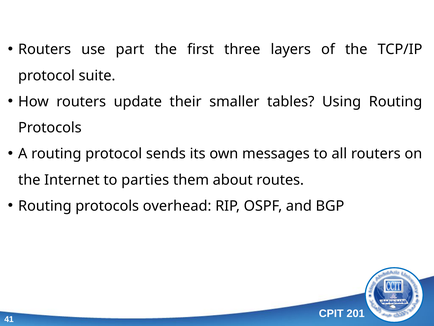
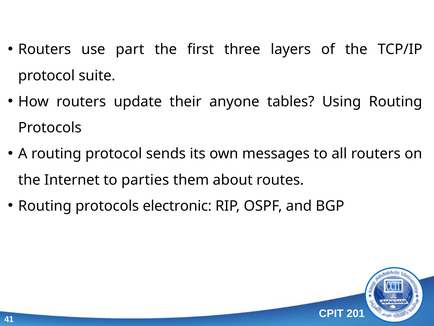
smaller: smaller -> anyone
overhead: overhead -> electronic
